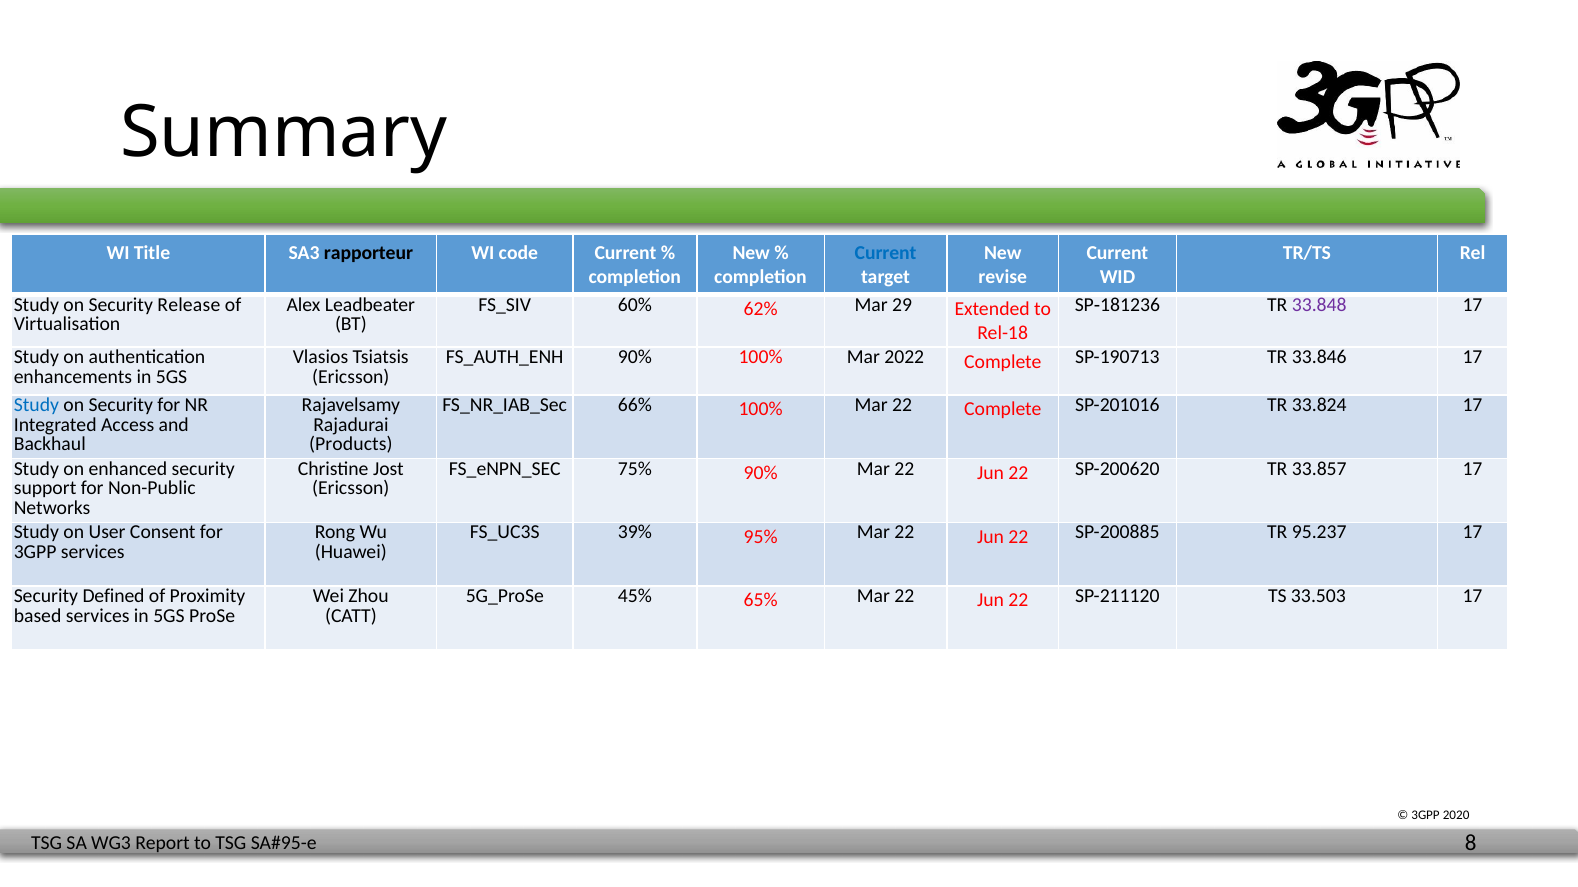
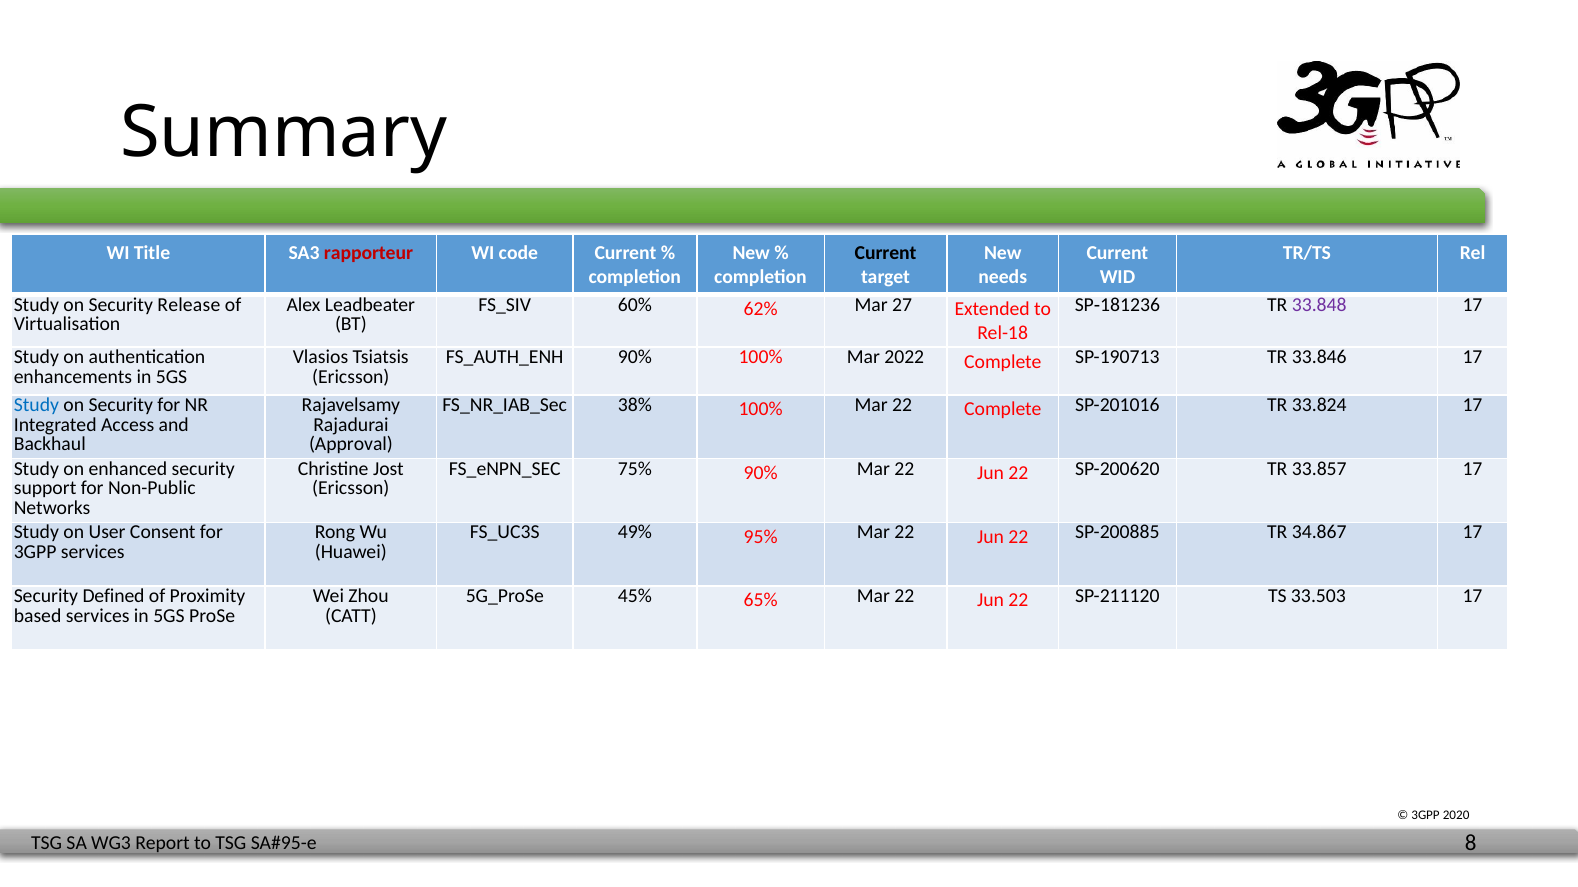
rapporteur colour: black -> red
Current at (886, 253) colour: blue -> black
revise: revise -> needs
29: 29 -> 27
66%: 66% -> 38%
Products: Products -> Approval
39%: 39% -> 49%
95.237: 95.237 -> 34.867
